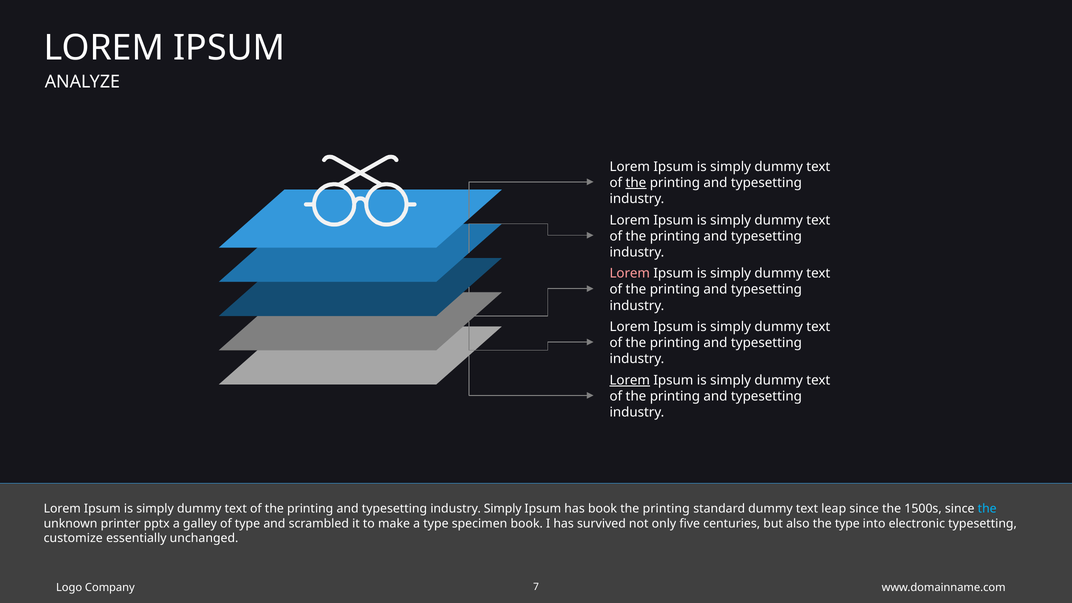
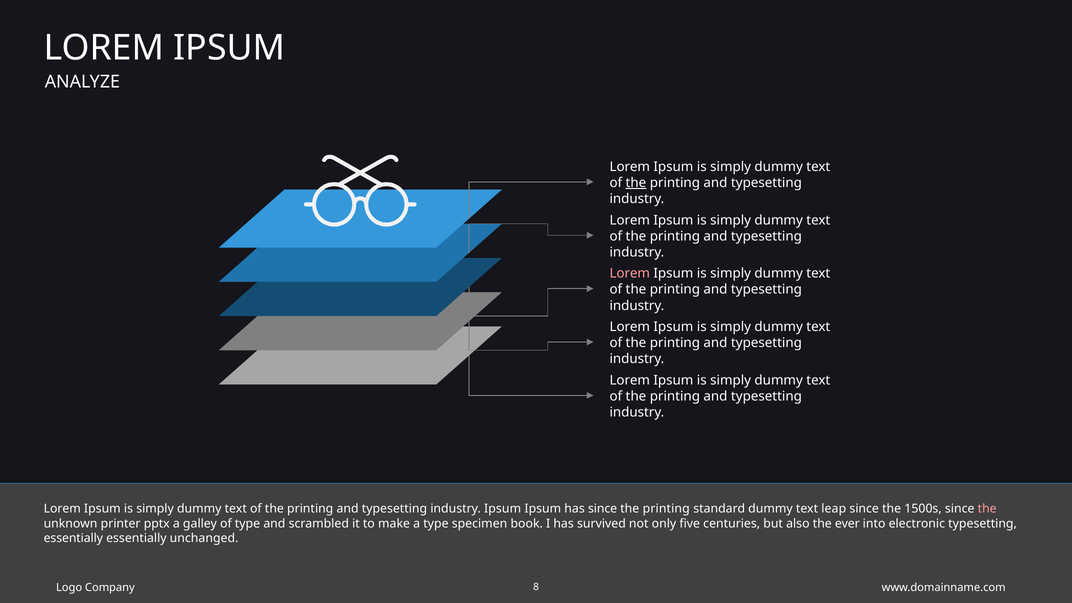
Lorem at (630, 380) underline: present -> none
industry Simply: Simply -> Ipsum
has book: book -> since
the at (987, 509) colour: light blue -> pink
the type: type -> ever
customize at (73, 538): customize -> essentially
7: 7 -> 8
